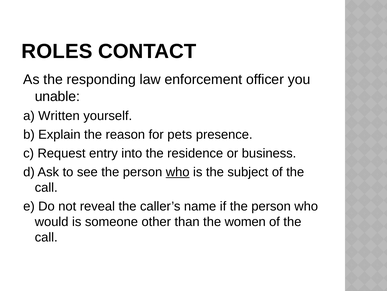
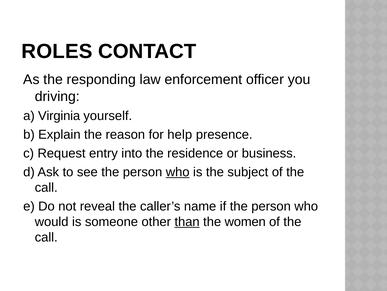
unable: unable -> driving
Written: Written -> Virginia
pets: pets -> help
than underline: none -> present
